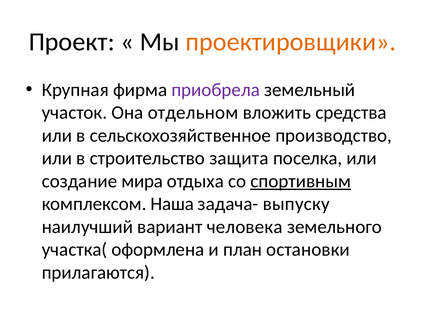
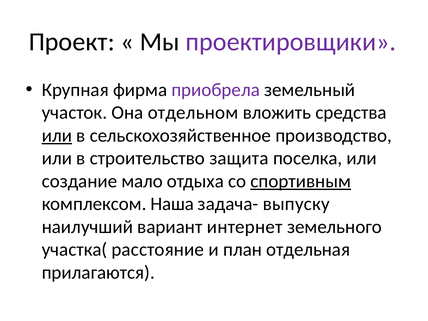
проектировщики colour: orange -> purple
или at (57, 135) underline: none -> present
мира: мира -> мало
человека: человека -> интернет
оформлена: оформлена -> расстояние
остановки: остановки -> отдельная
